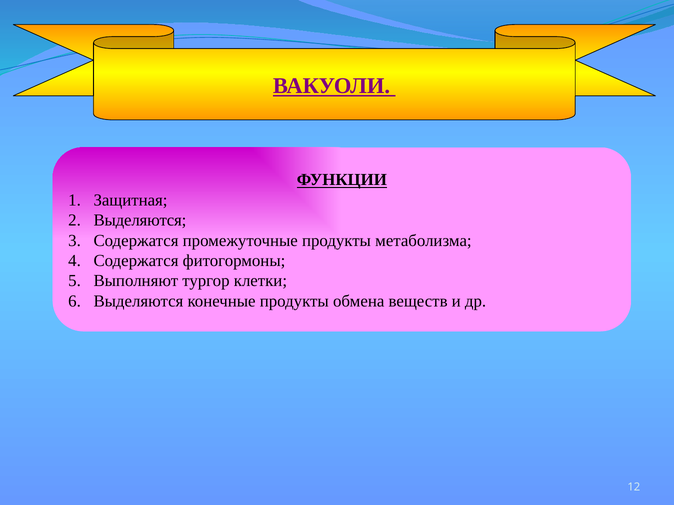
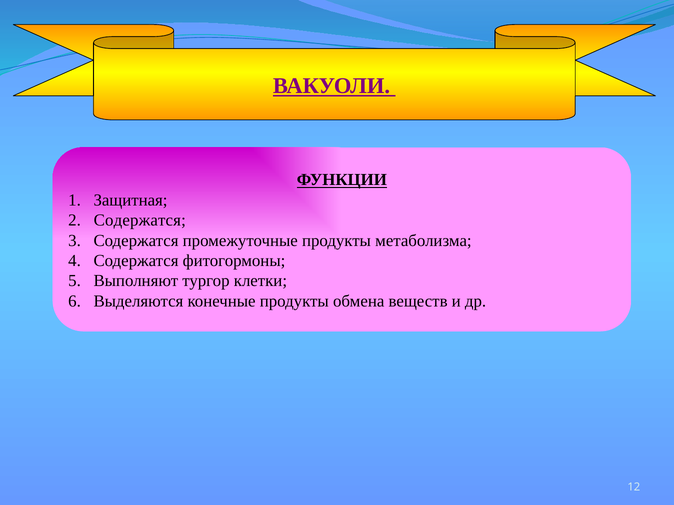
Выделяются at (140, 221): Выделяются -> Содержатся
